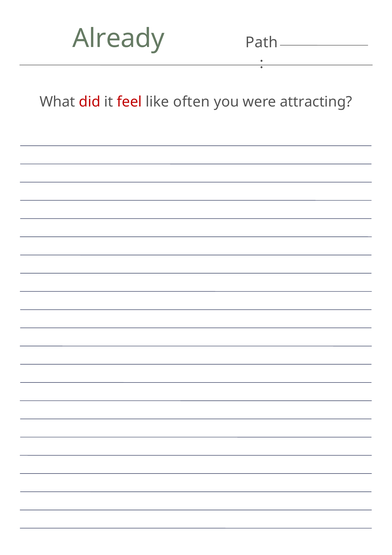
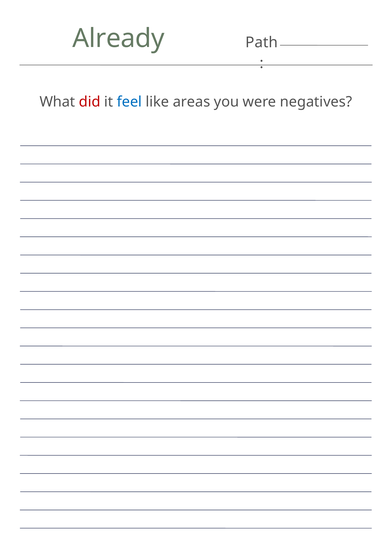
feel colour: red -> blue
often: often -> areas
attracting: attracting -> negatives
